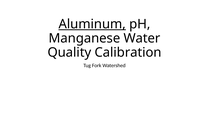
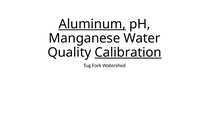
Calibration underline: none -> present
